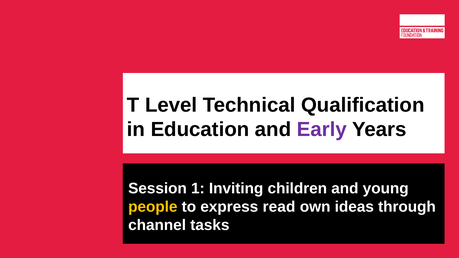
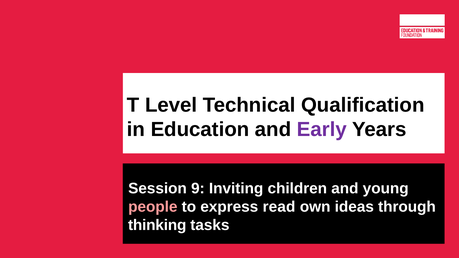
1: 1 -> 9
people colour: yellow -> pink
channel: channel -> thinking
